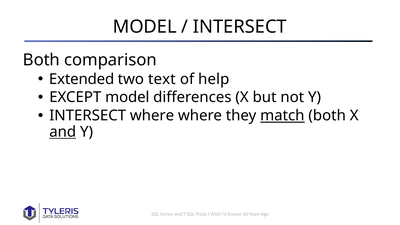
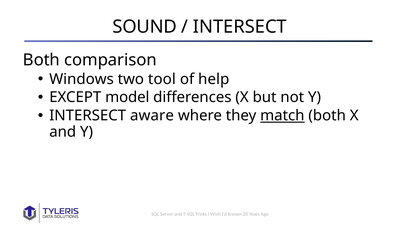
MODEL at (145, 27): MODEL -> SOUND
Extended: Extended -> Windows
text: text -> tool
INTERSECT where: where -> aware
and at (63, 132) underline: present -> none
